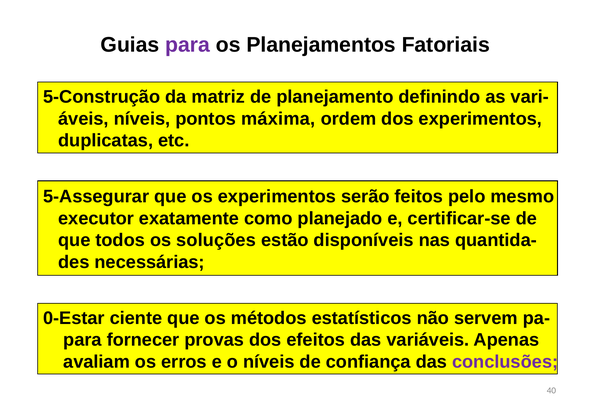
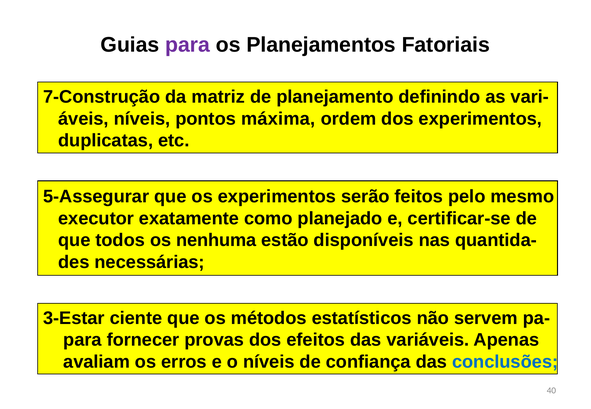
5-Construção: 5-Construção -> 7-Construção
soluções: soluções -> nenhuma
0-Estar: 0-Estar -> 3-Estar
conclusões colour: purple -> blue
